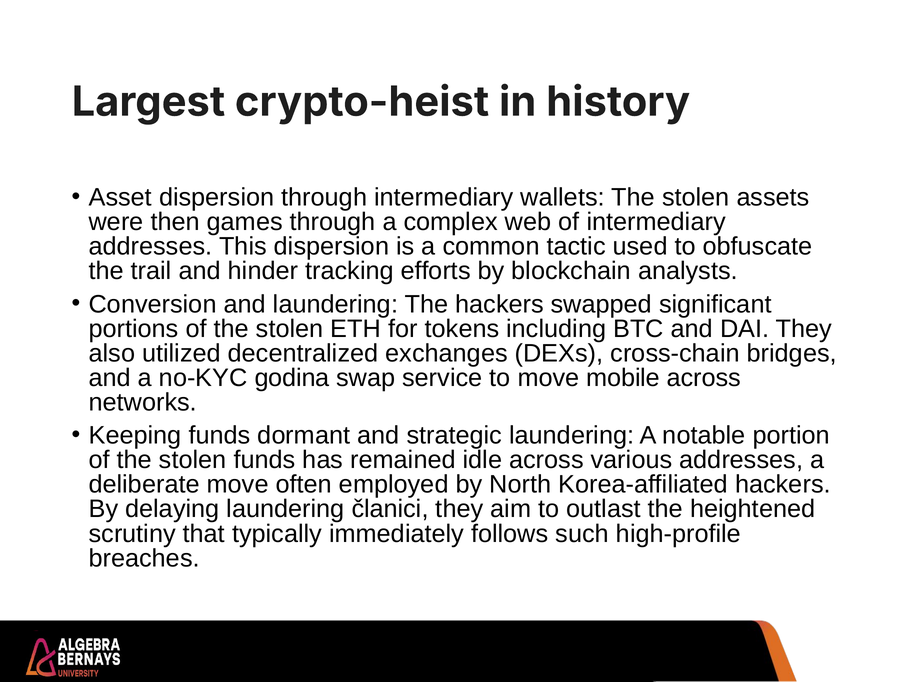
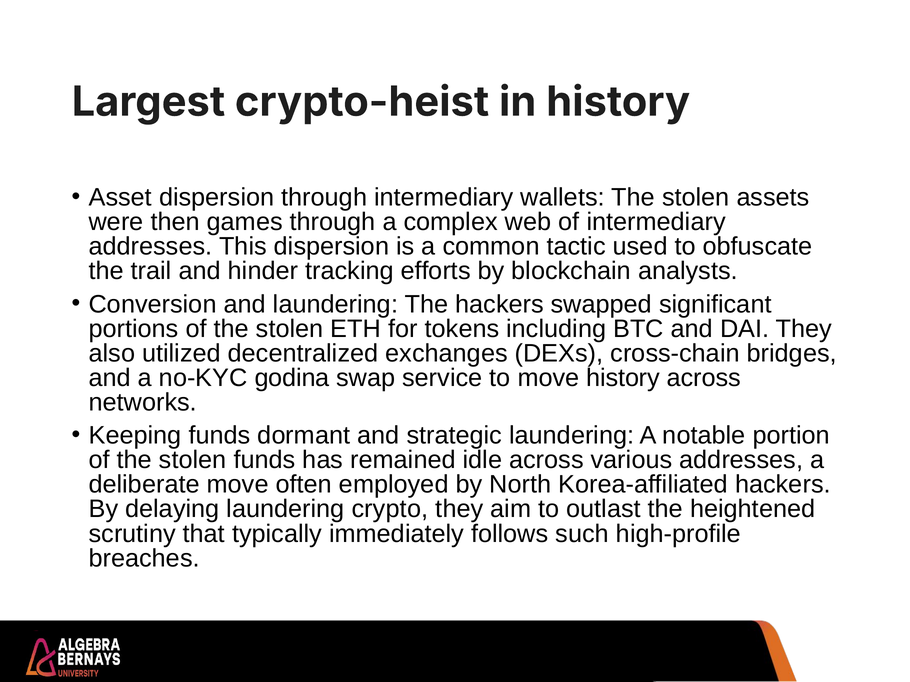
move mobile: mobile -> history
članici: članici -> crypto
